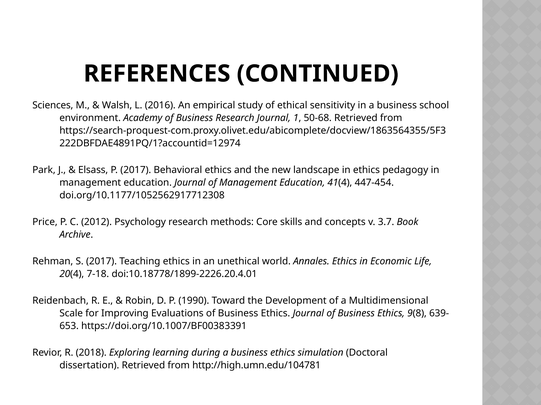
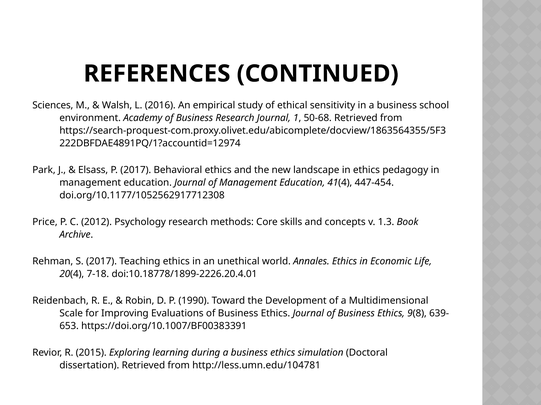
3.7: 3.7 -> 1.3
2018: 2018 -> 2015
http://high.umn.edu/104781: http://high.umn.edu/104781 -> http://less.umn.edu/104781
